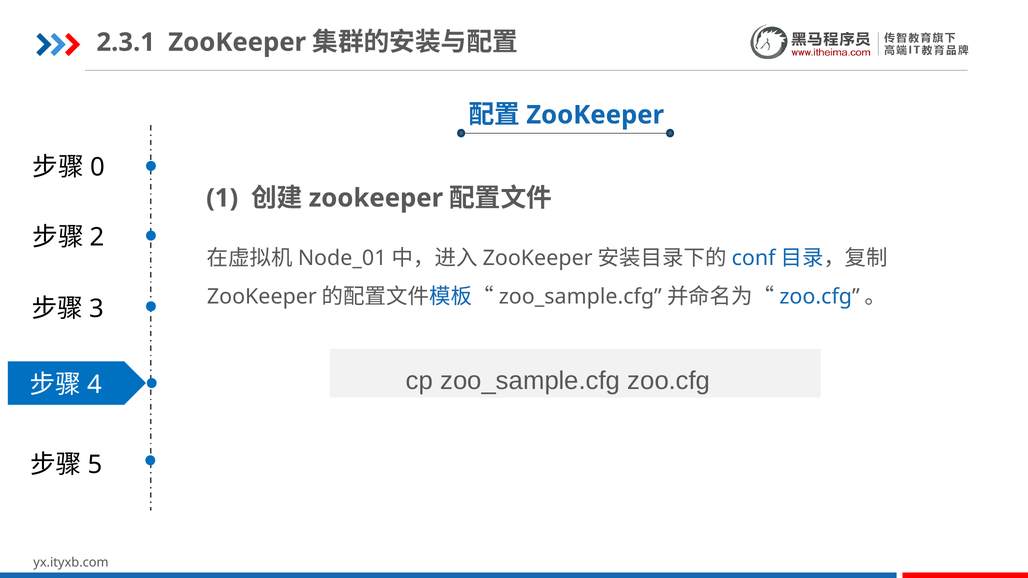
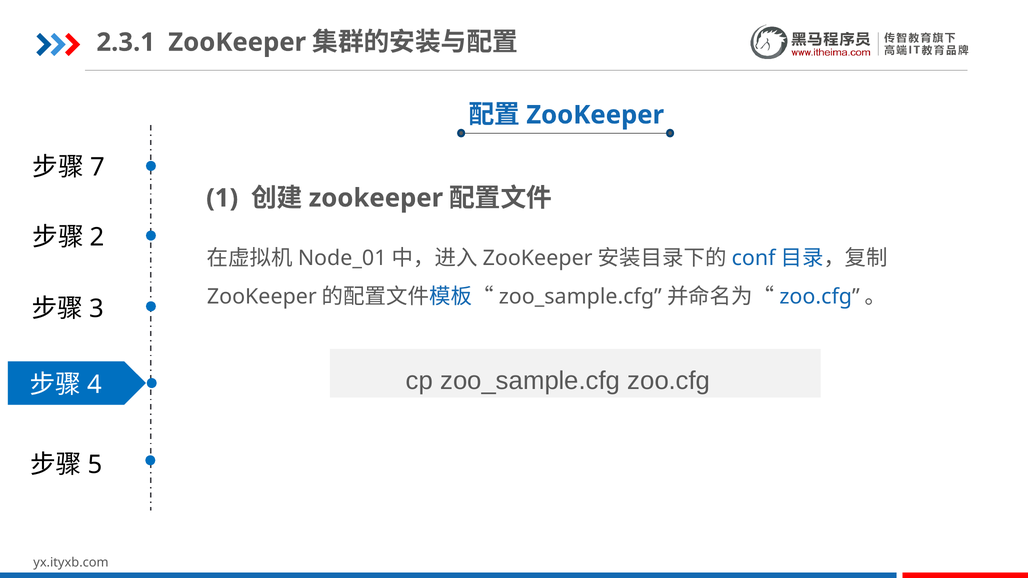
0: 0 -> 7
